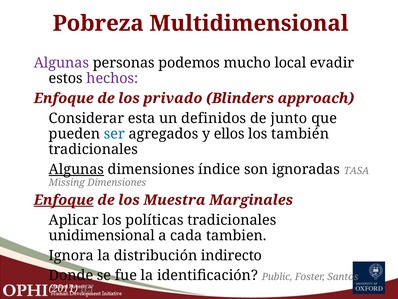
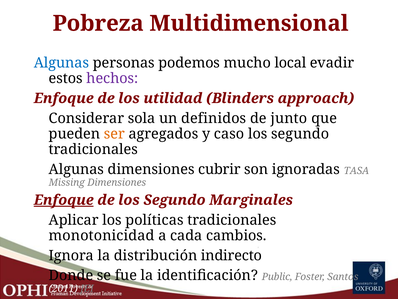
Algunas at (61, 63) colour: purple -> blue
privado: privado -> utilidad
esta: esta -> sola
ser colour: blue -> orange
ellos: ellos -> caso
también at (300, 134): también -> segundo
Algunas at (76, 169) underline: present -> none
índice: índice -> cubrir
de los Muestra: Muestra -> Segundo
unidimensional: unidimensional -> monotonicidad
tambien: tambien -> cambios
